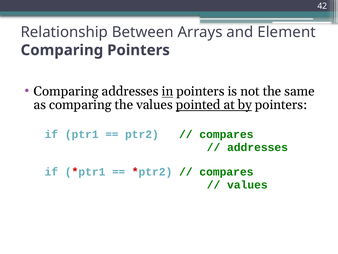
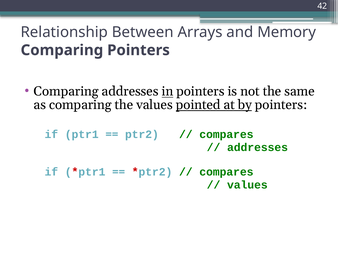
Element: Element -> Memory
